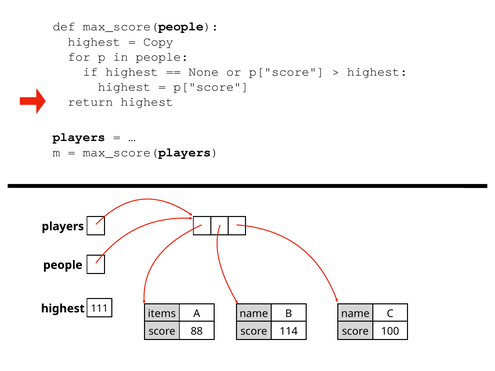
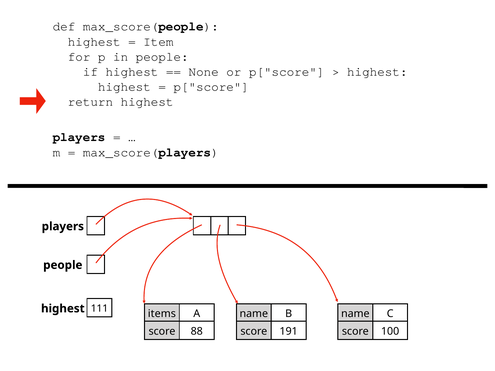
Copy: Copy -> Item
114: 114 -> 191
